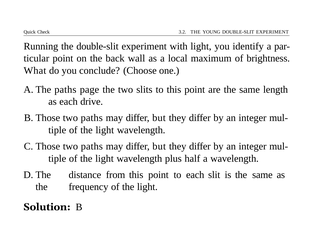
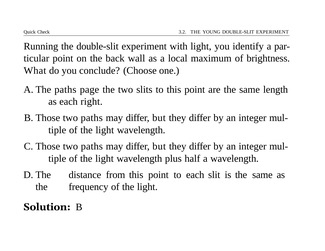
drive: drive -> right
